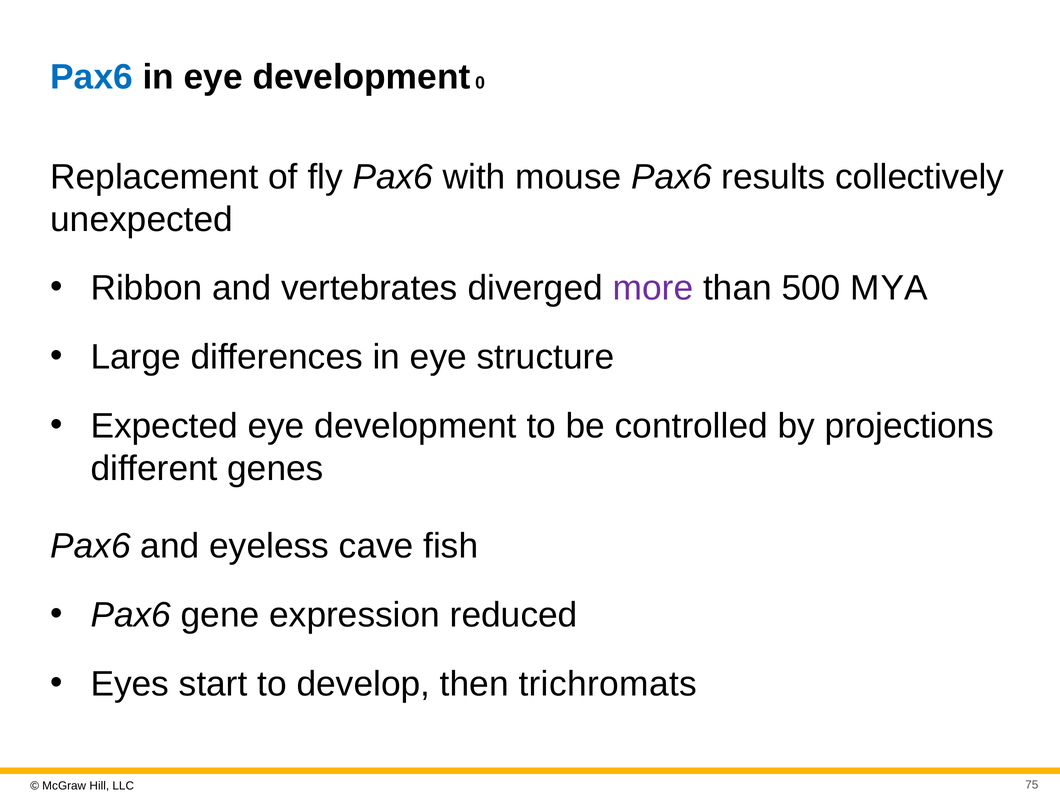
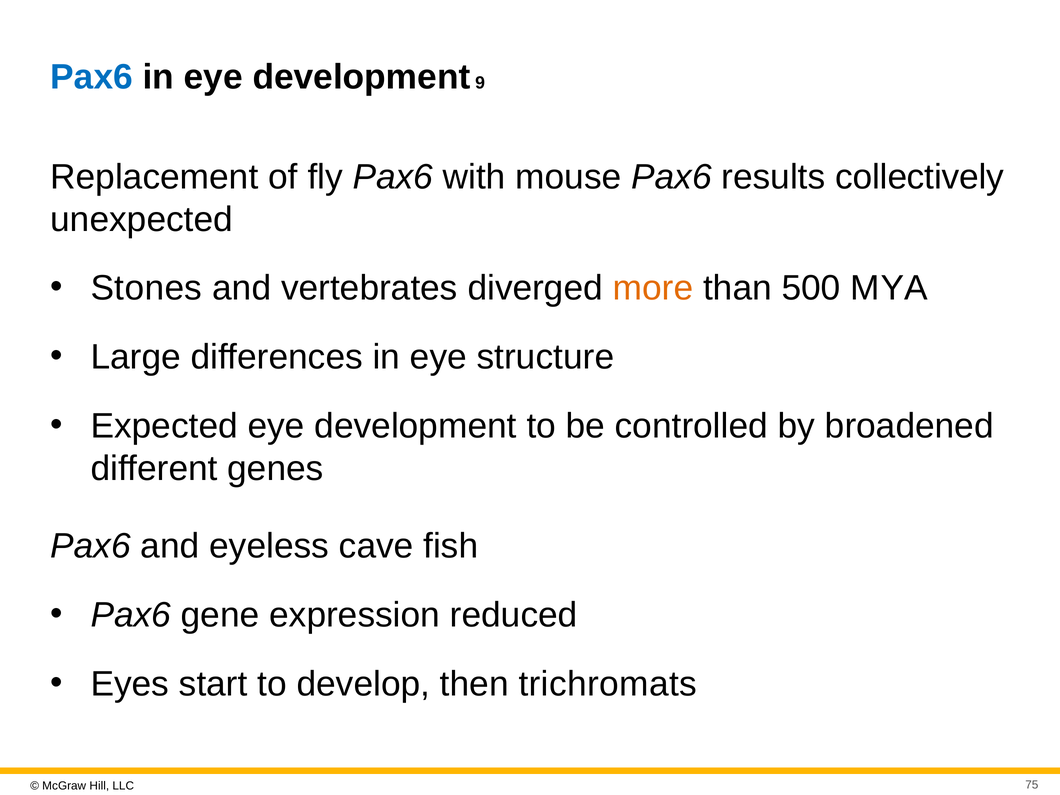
0: 0 -> 9
Ribbon: Ribbon -> Stones
more colour: purple -> orange
projections: projections -> broadened
